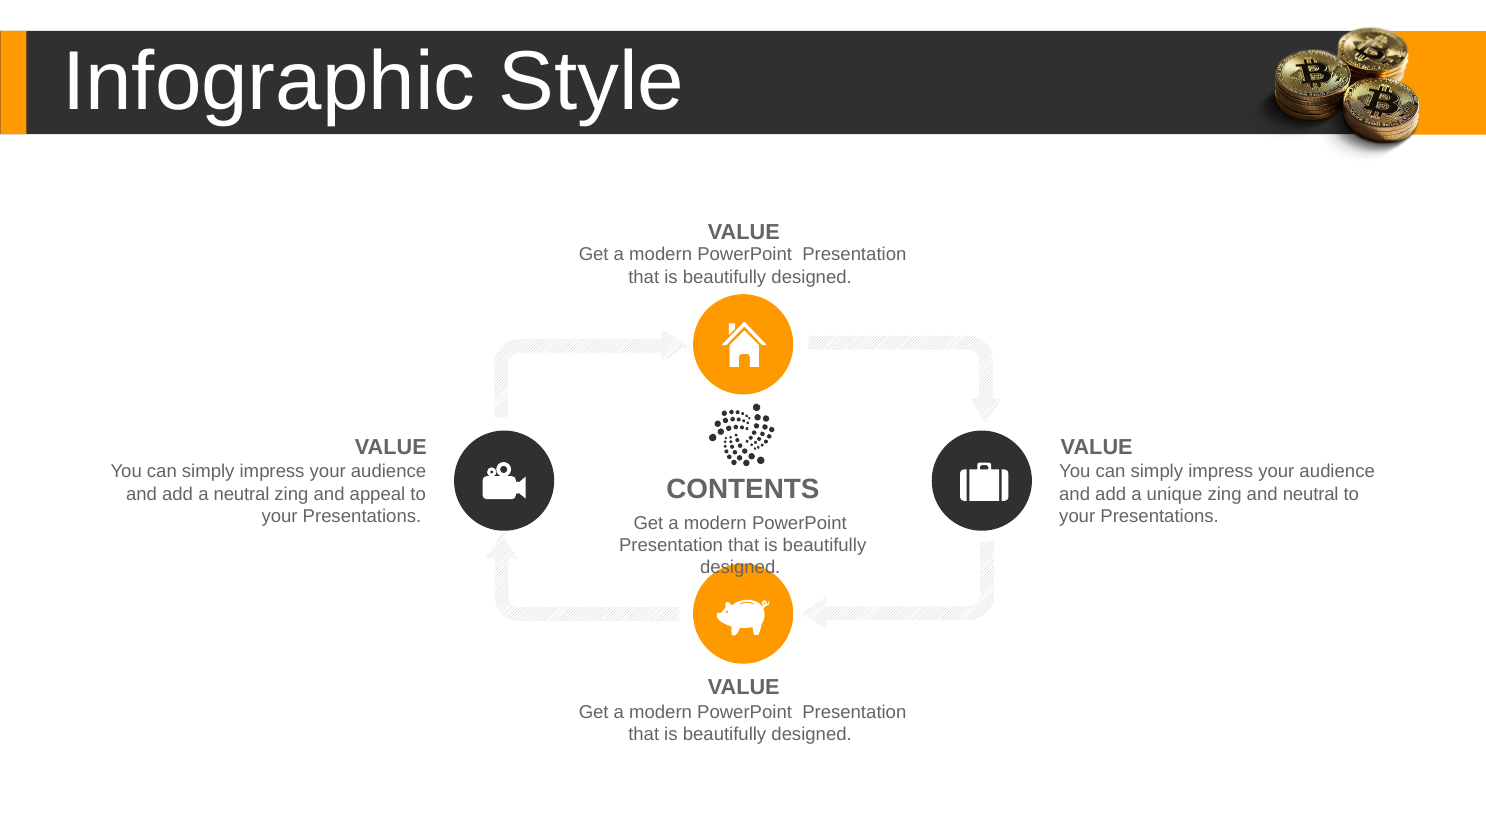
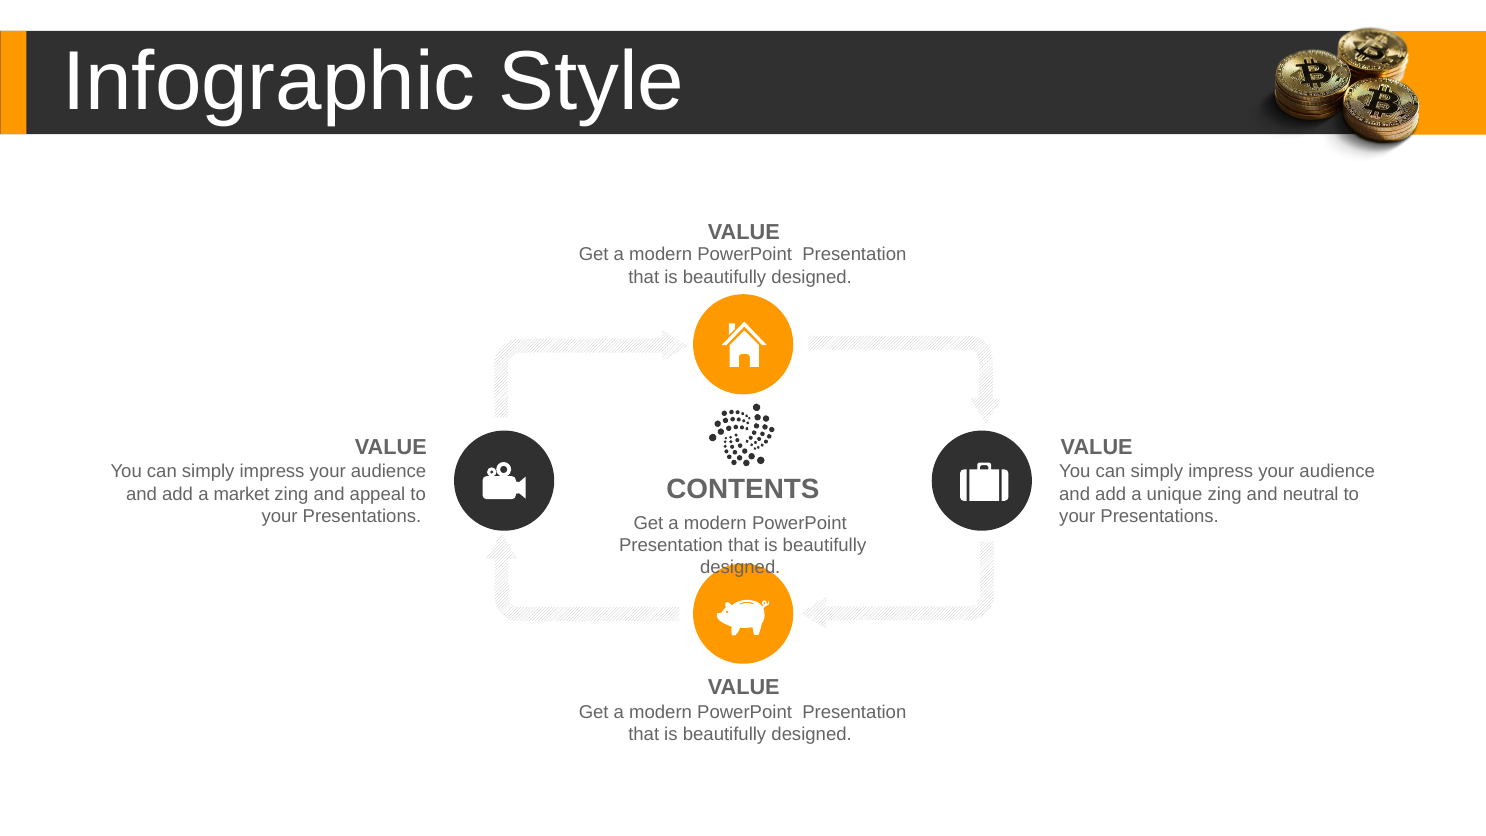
a neutral: neutral -> market
